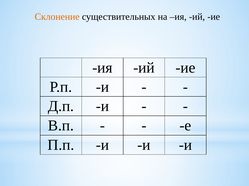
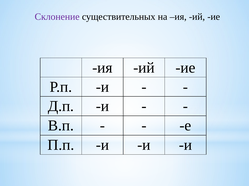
Склонение colour: orange -> purple
